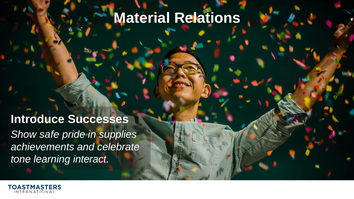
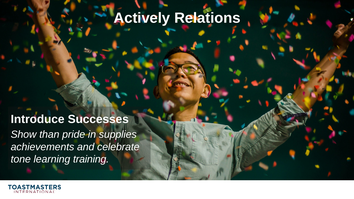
Material: Material -> Actively
safe: safe -> than
interact: interact -> training
